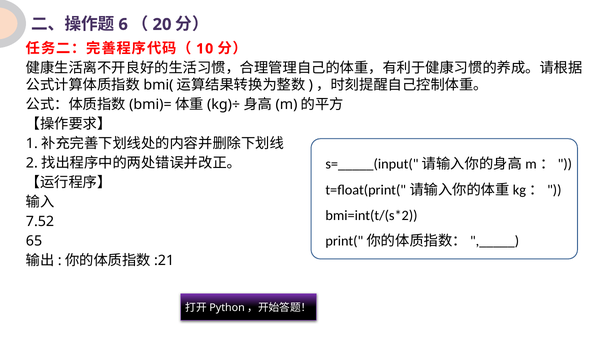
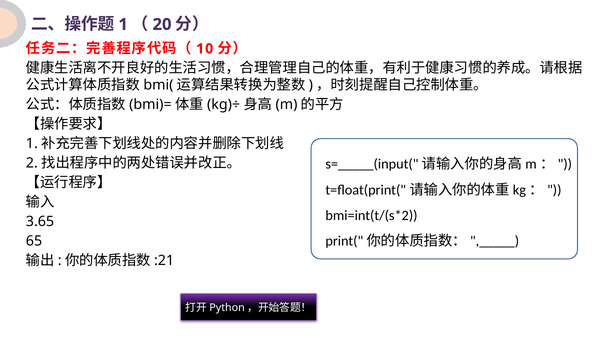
6 at (123, 24): 6 -> 1
7.52: 7.52 -> 3.65
